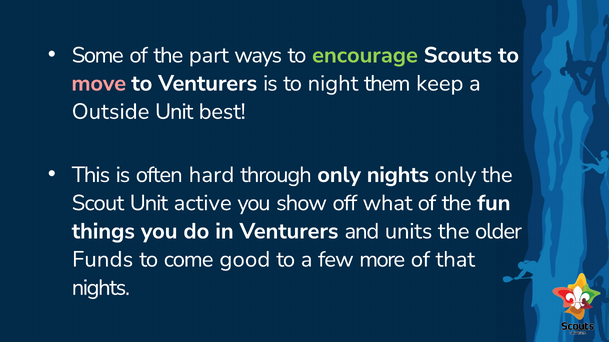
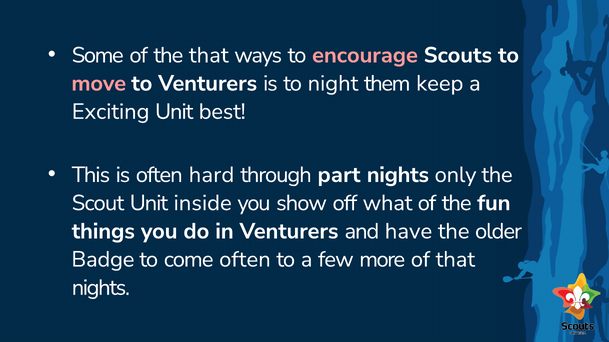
the part: part -> that
encourage colour: light green -> pink
Outside: Outside -> Exciting
through only: only -> part
active: active -> inside
units: units -> have
Funds: Funds -> Badge
come good: good -> often
